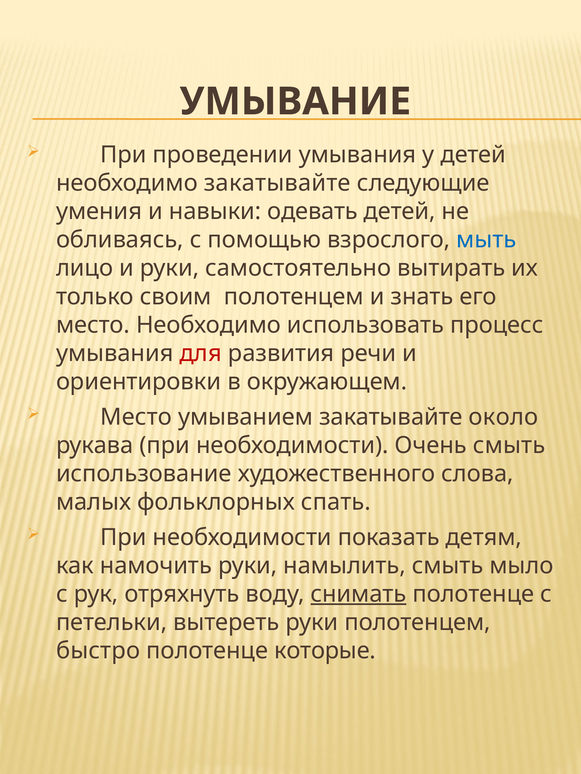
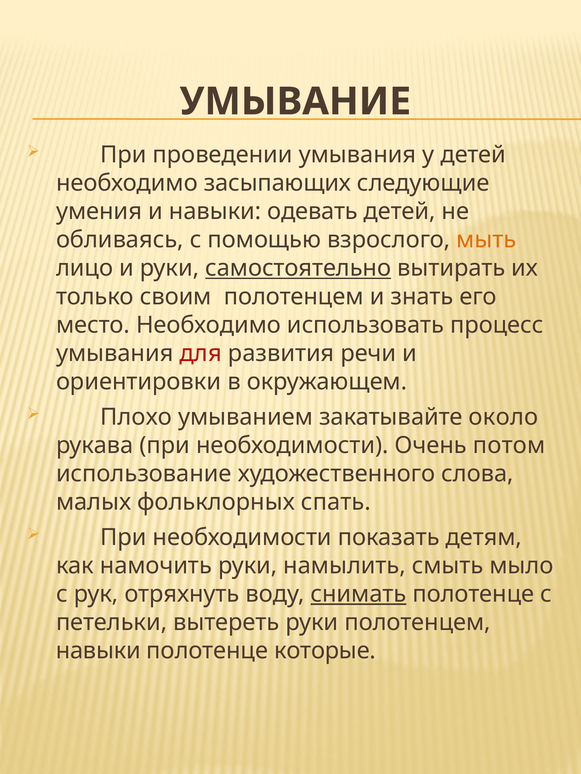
необходимо закатывайте: закатывайте -> засыпающих
мыть colour: blue -> orange
самостоятельно underline: none -> present
Место at (136, 417): Место -> Плохо
Очень смыть: смыть -> потом
быстро at (98, 651): быстро -> навыки
